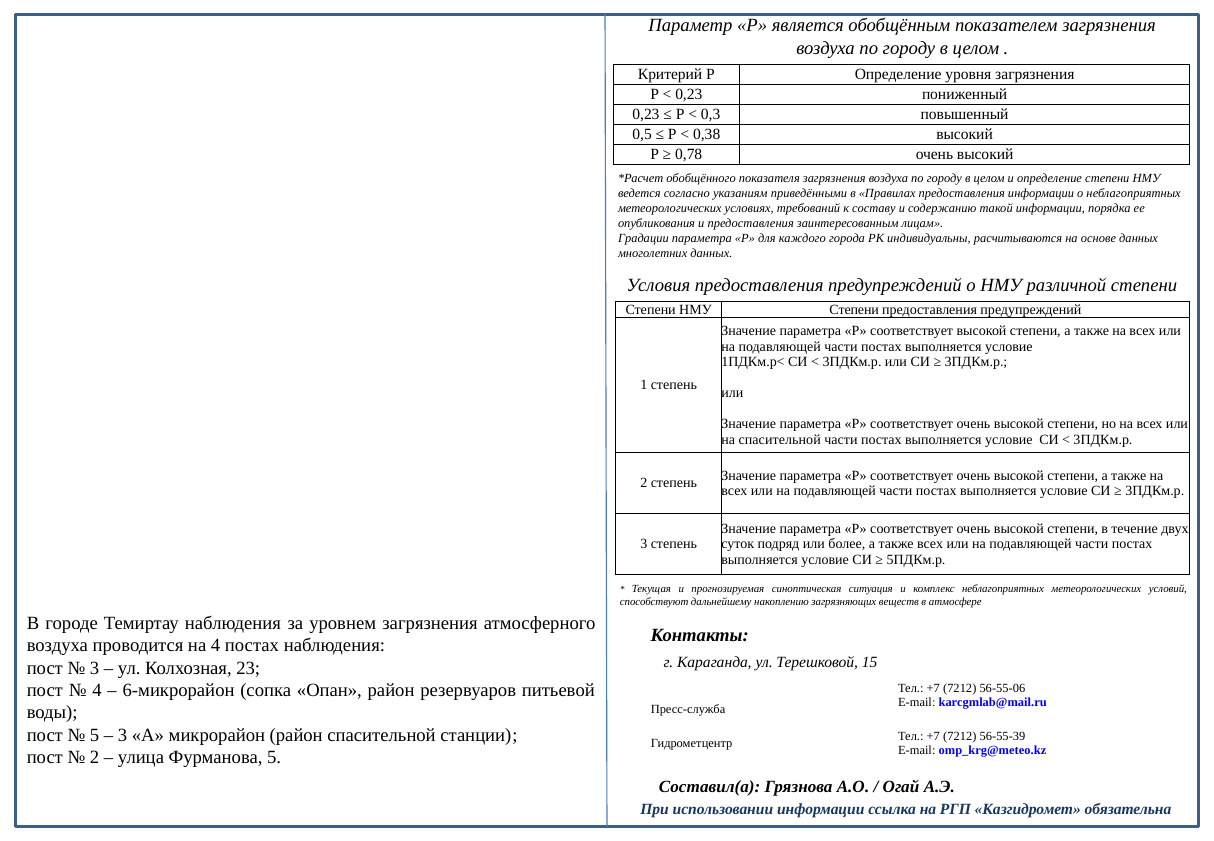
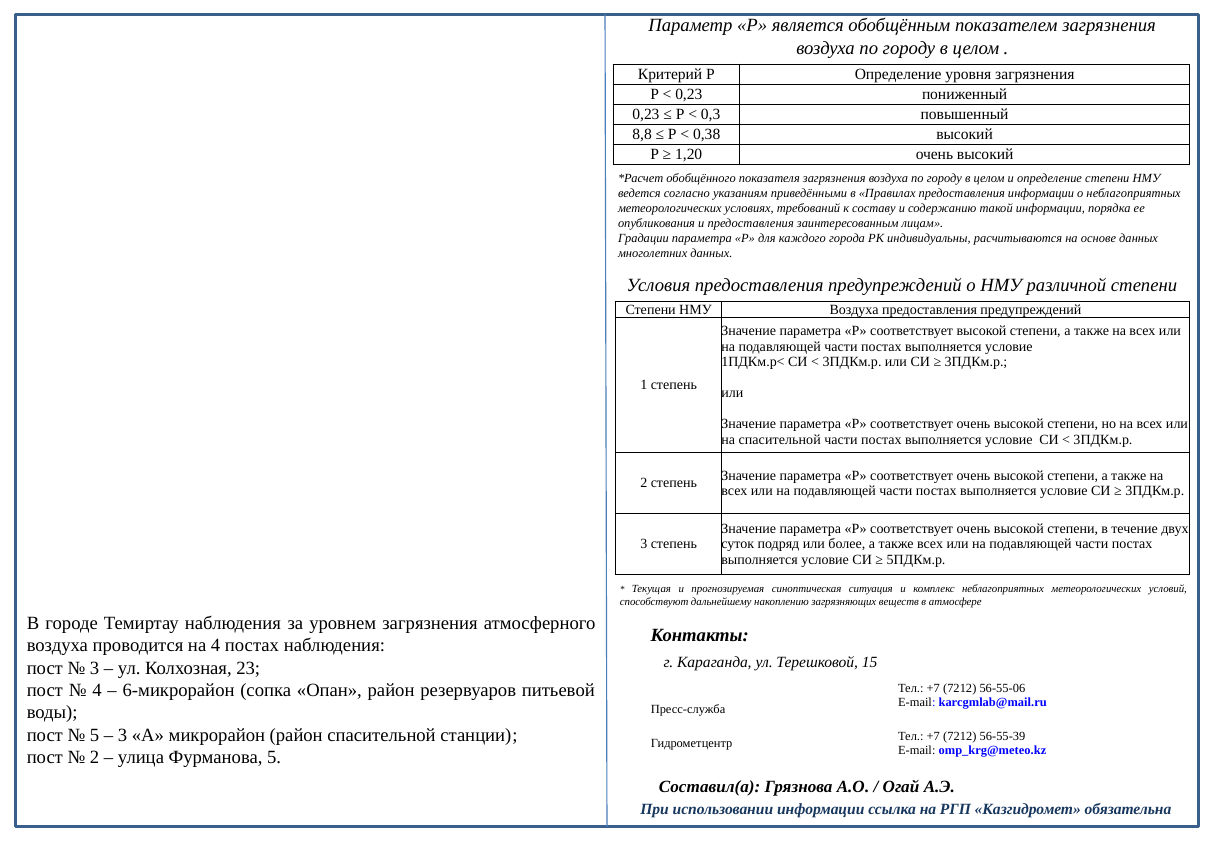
0,5: 0,5 -> 8,8
0,78: 0,78 -> 1,20
НМУ Степени: Степени -> Воздуха
